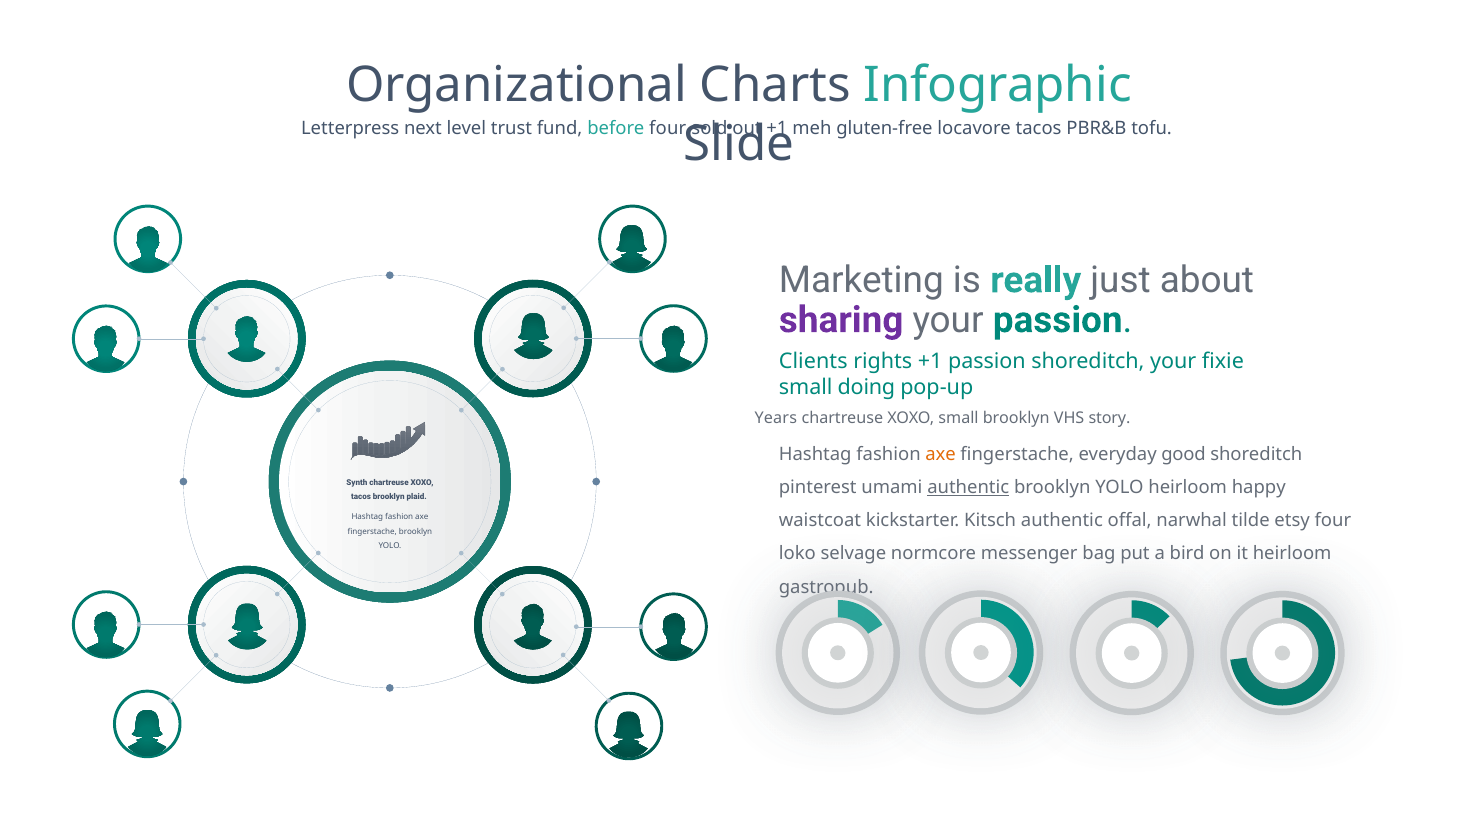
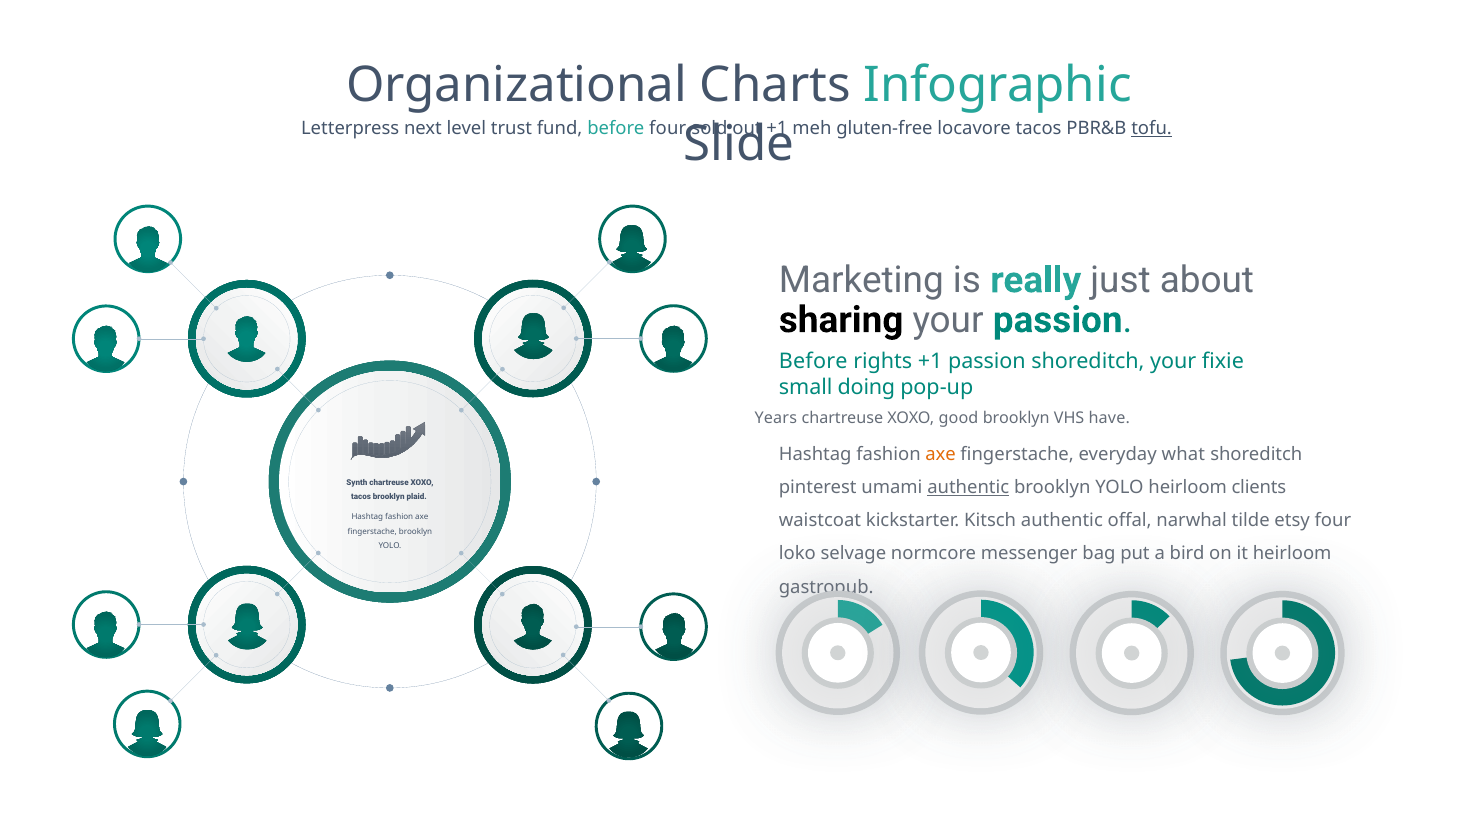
tofu underline: none -> present
sharing colour: purple -> black
Clients at (813, 361): Clients -> Before
XOXO small: small -> good
story: story -> have
good: good -> what
happy: happy -> clients
